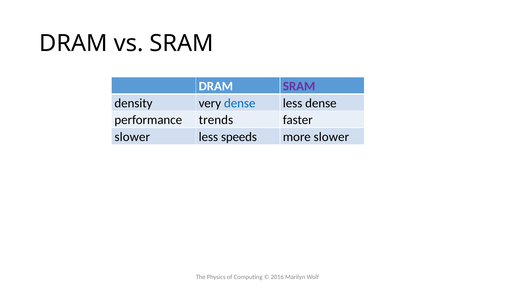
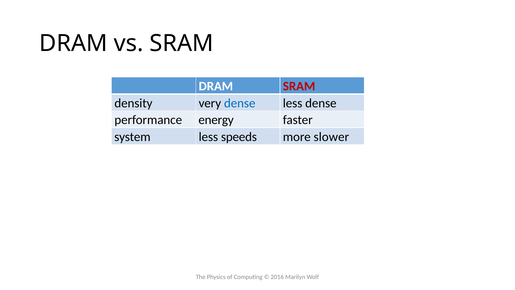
SRAM at (299, 86) colour: purple -> red
trends: trends -> energy
slower at (132, 137): slower -> system
